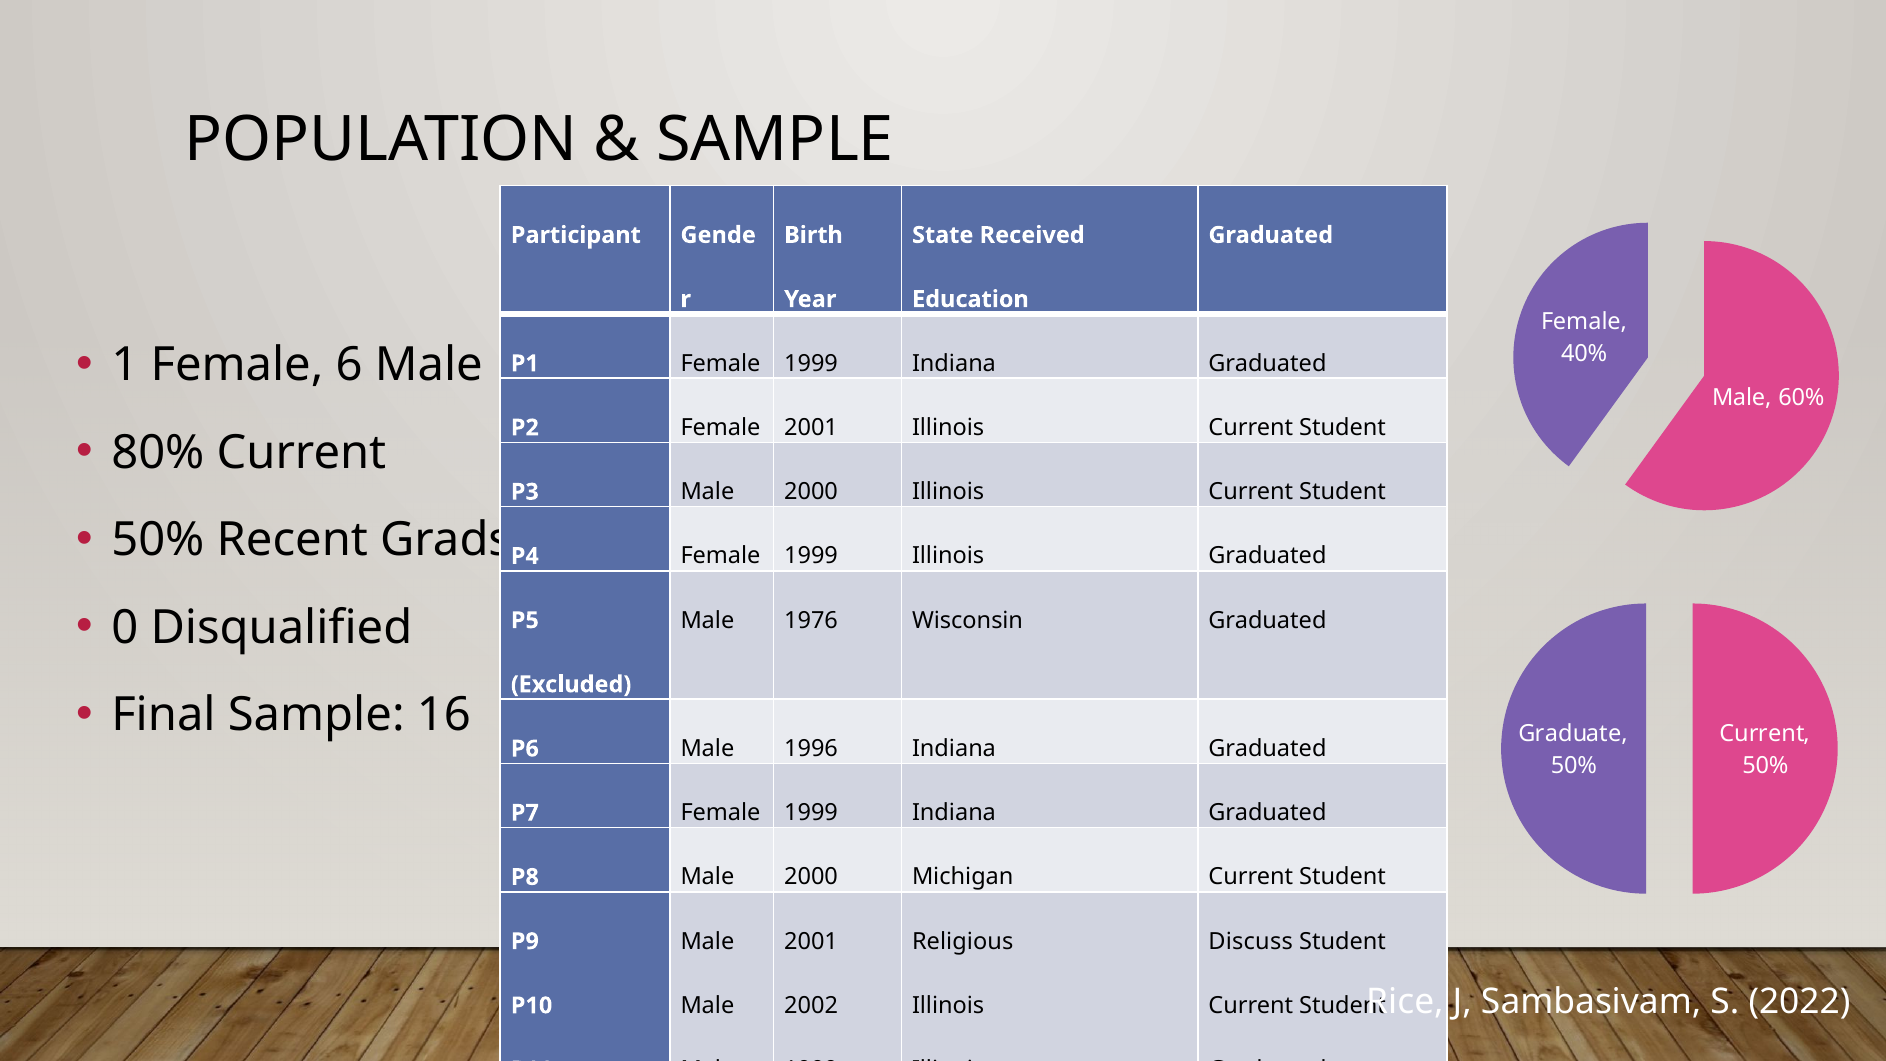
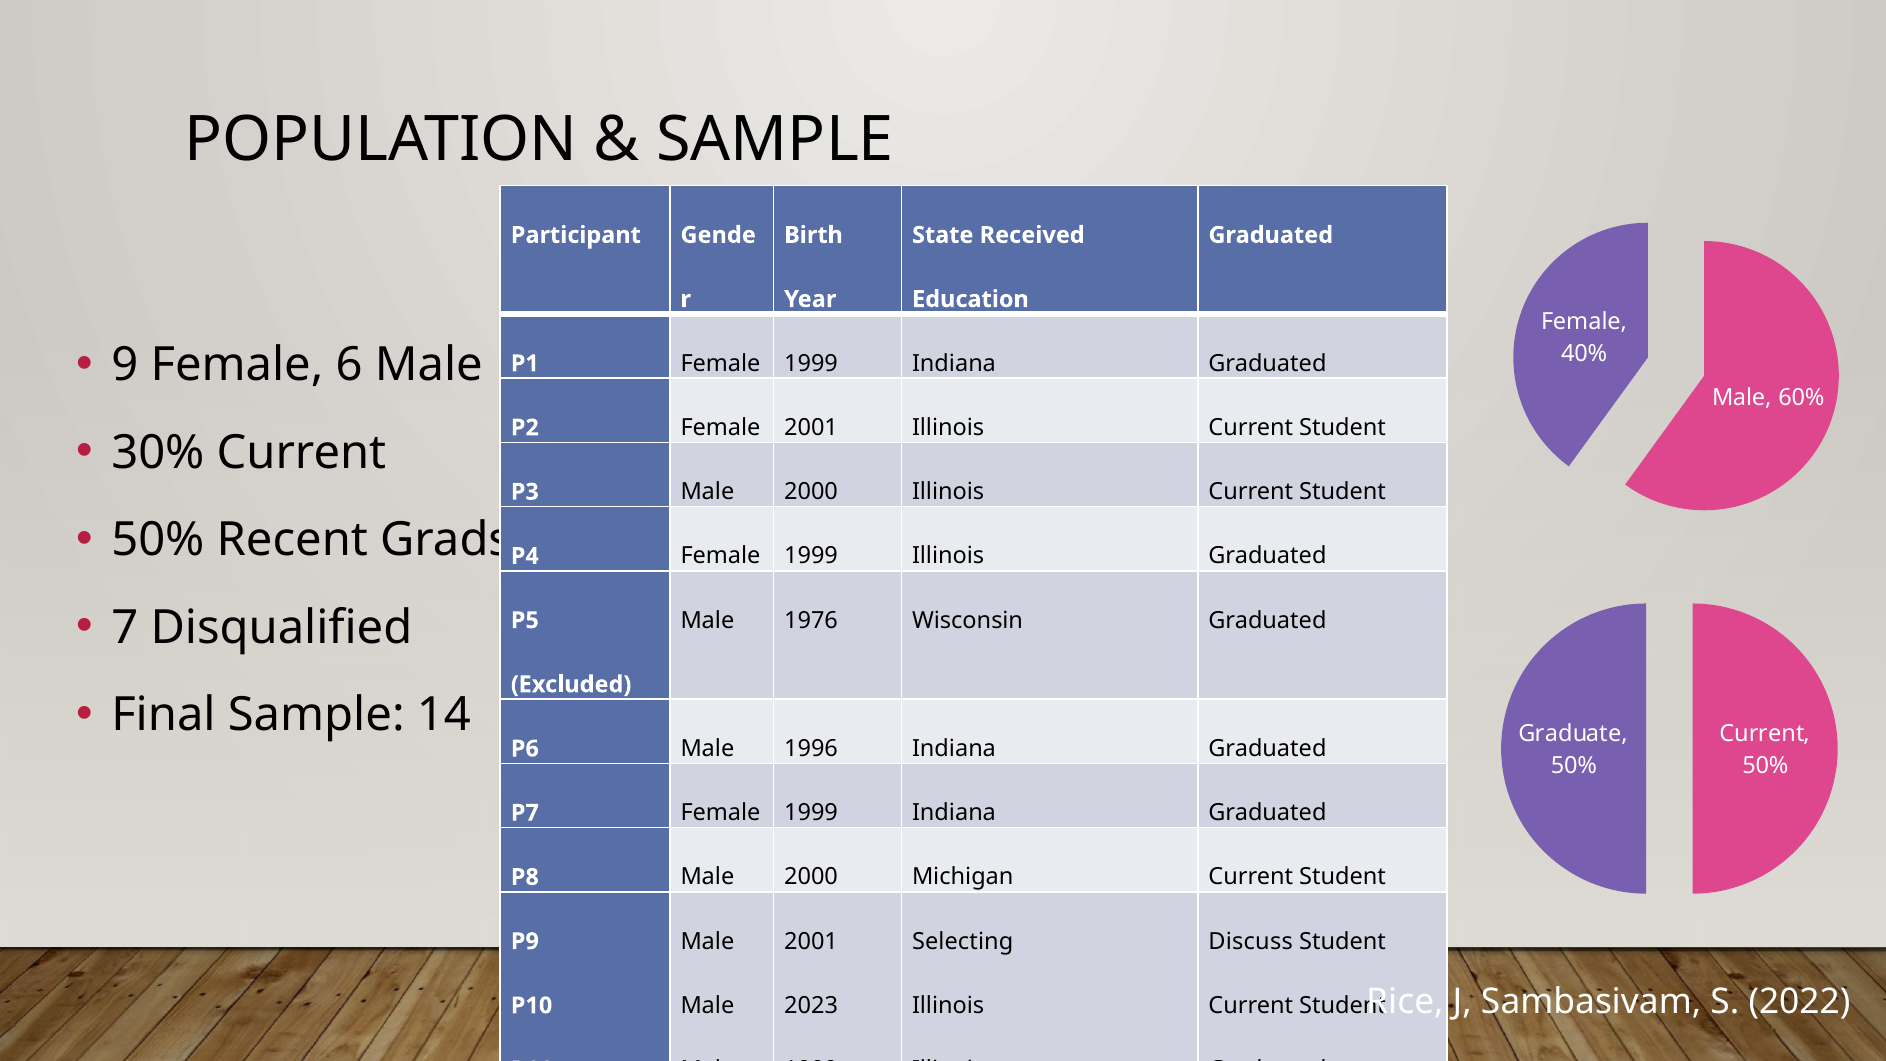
1: 1 -> 9
80%: 80% -> 30%
0: 0 -> 7
16: 16 -> 14
Religious: Religious -> Selecting
2002: 2002 -> 2023
